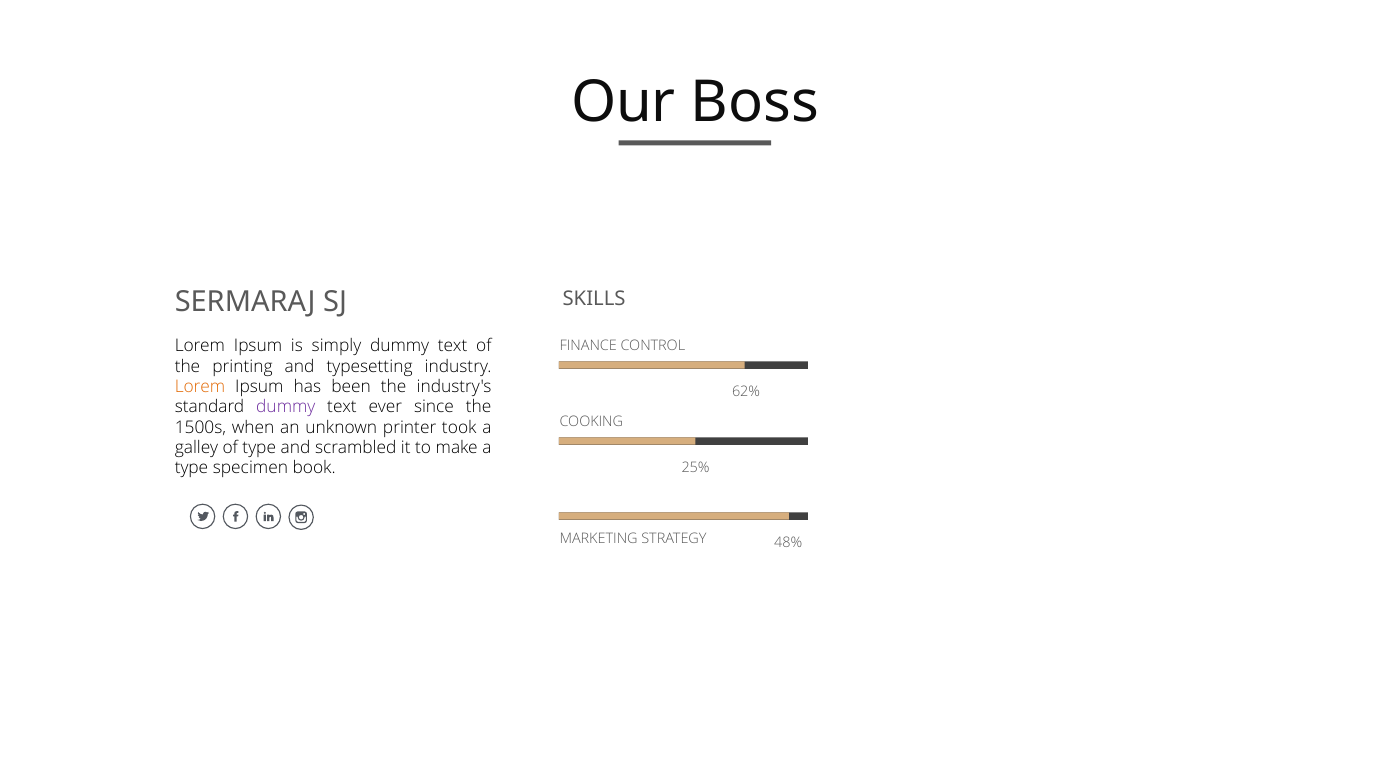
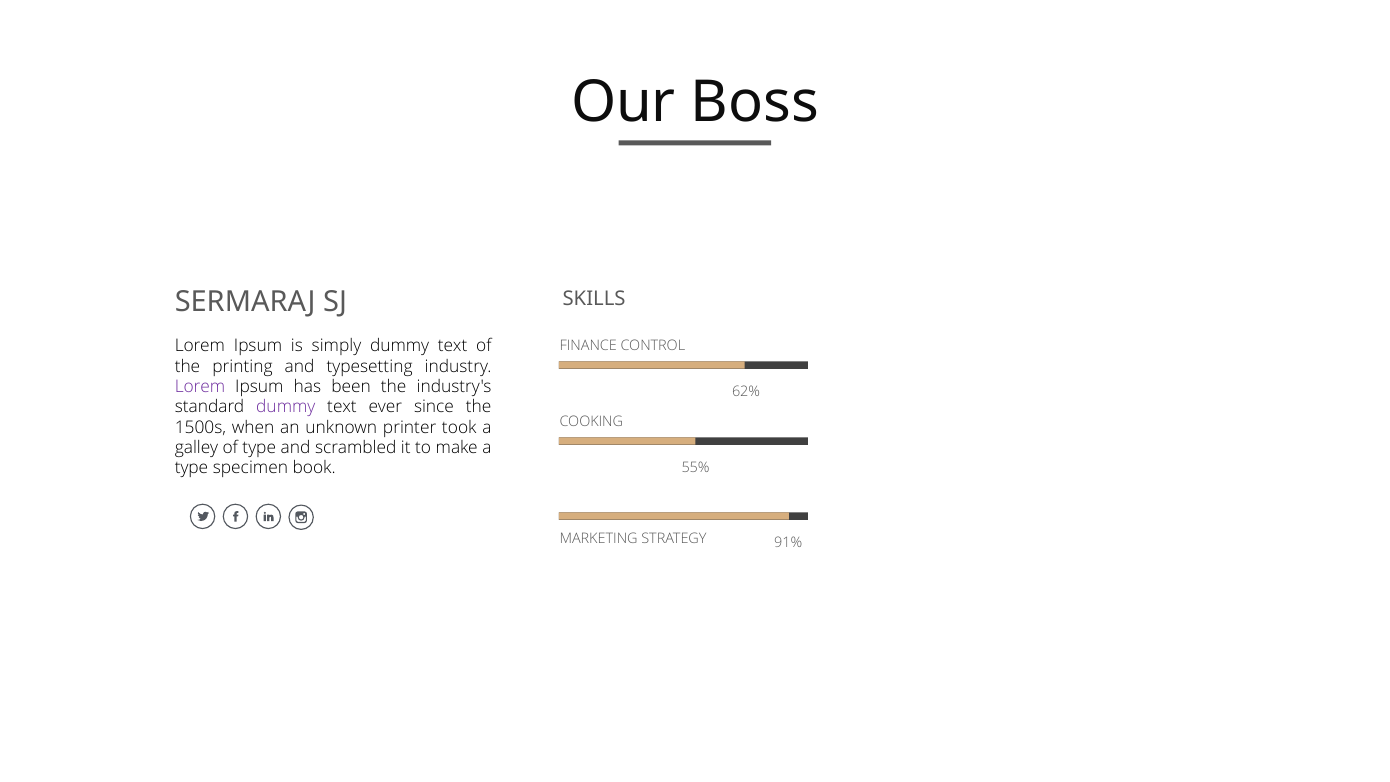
Lorem at (200, 387) colour: orange -> purple
25%: 25% -> 55%
48%: 48% -> 91%
